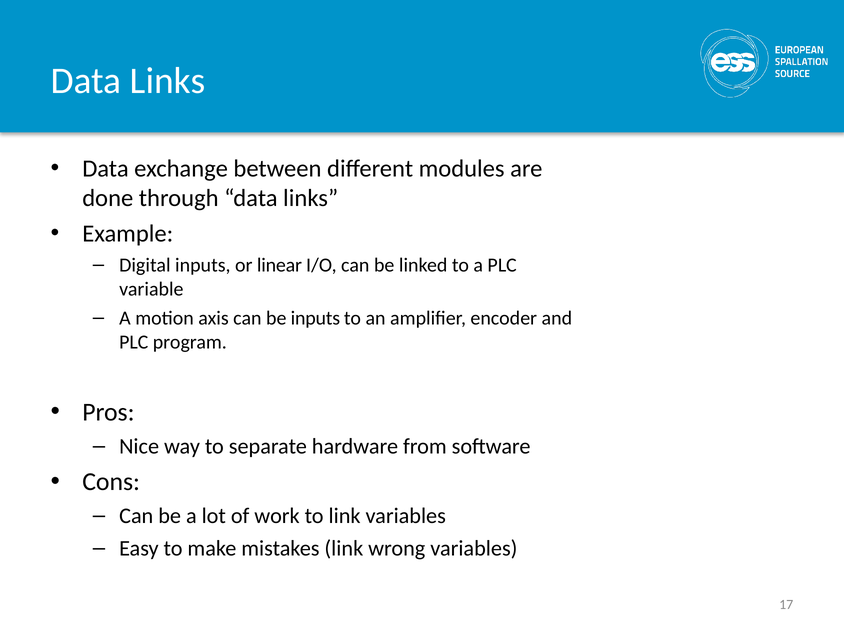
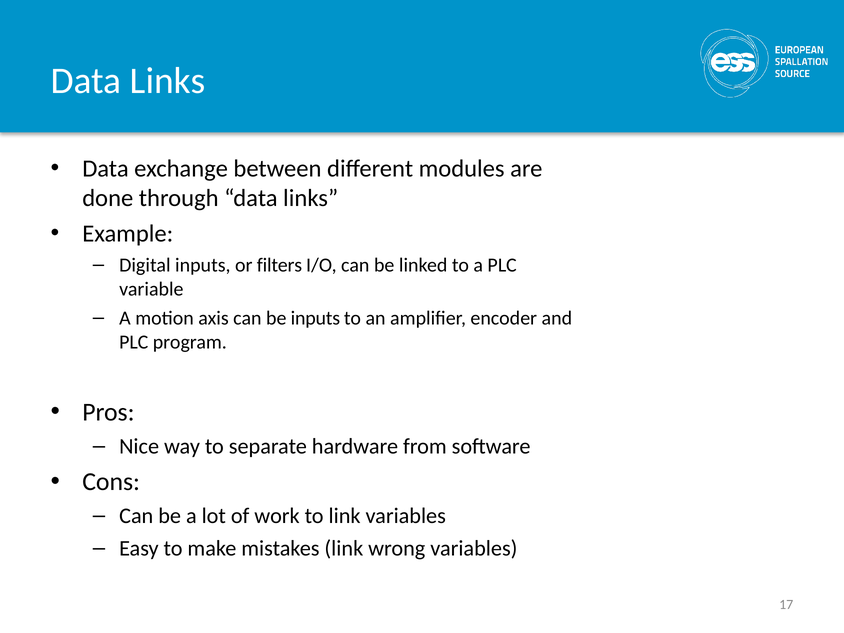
linear: linear -> filters
